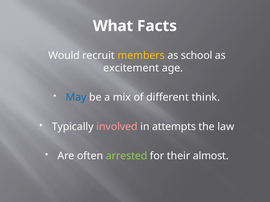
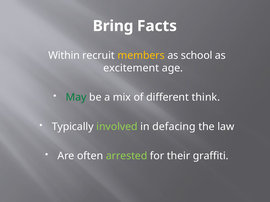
What: What -> Bring
Would: Would -> Within
May colour: blue -> green
involved colour: pink -> light green
attempts: attempts -> defacing
almost: almost -> graffiti
